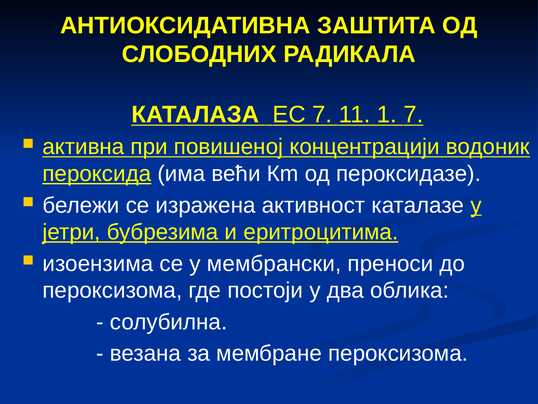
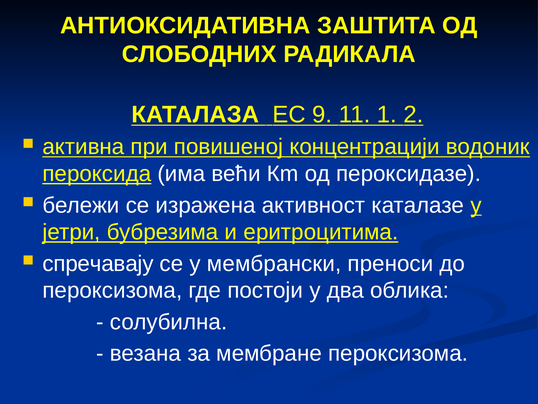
ЕС 7: 7 -> 9
1 7: 7 -> 2
изоензима: изоензима -> спречавају
